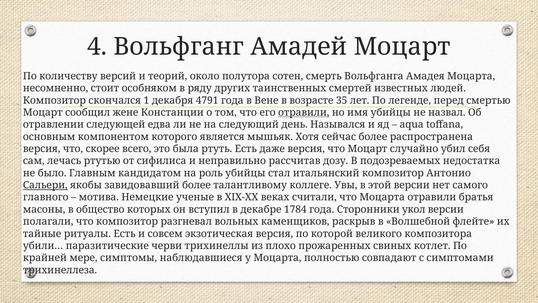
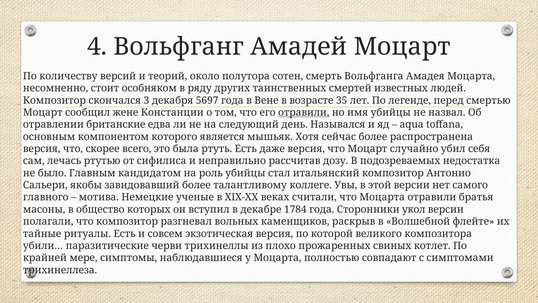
1: 1 -> 3
4791: 4791 -> 5697
следующей: следующей -> британские
Сальери underline: present -> none
